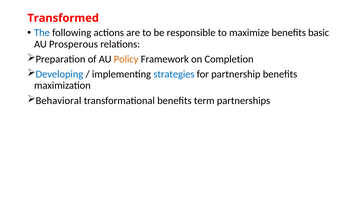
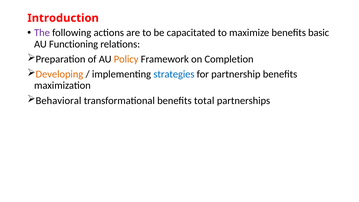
Transformed: Transformed -> Introduction
The colour: blue -> purple
responsible: responsible -> capacitated
Prosperous: Prosperous -> Functioning
Developing colour: blue -> orange
term: term -> total
